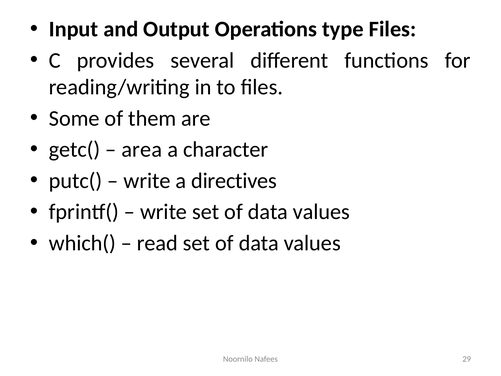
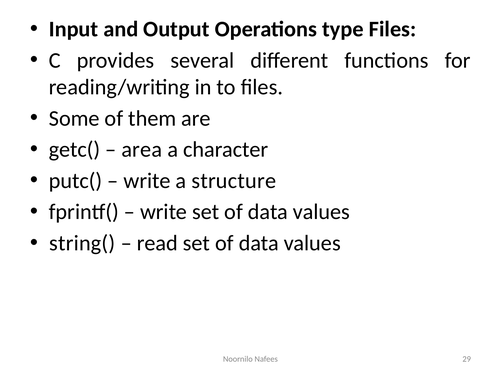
directives: directives -> structure
which(: which( -> string(
